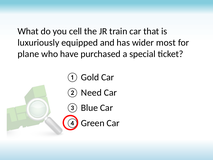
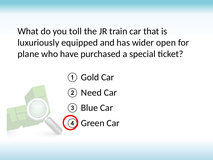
cell: cell -> toll
most: most -> open
